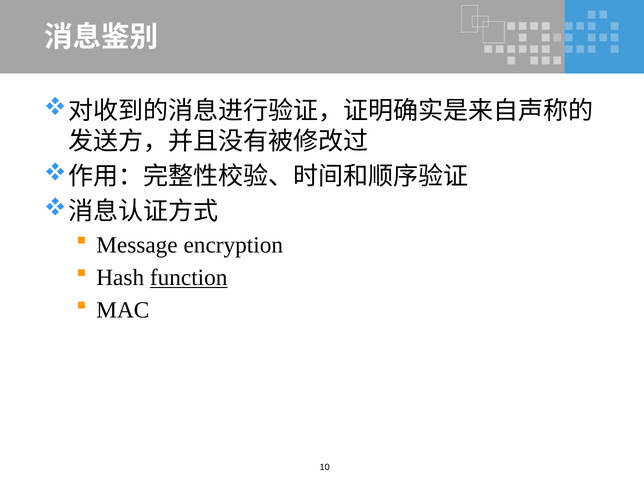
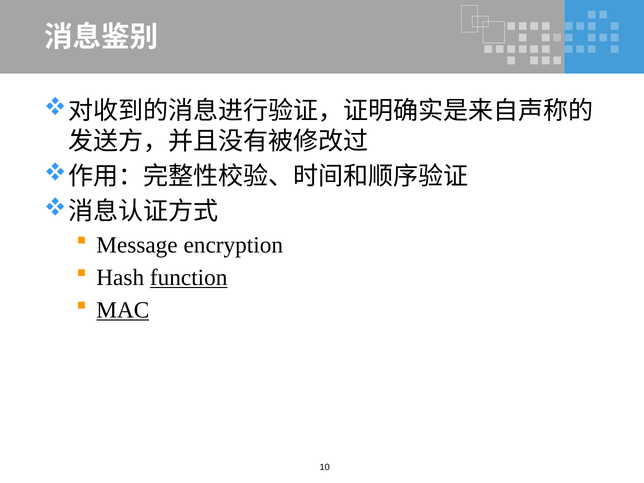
MAC underline: none -> present
